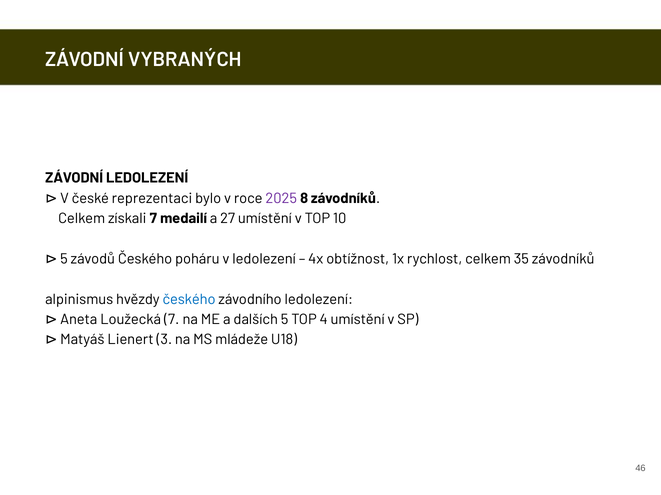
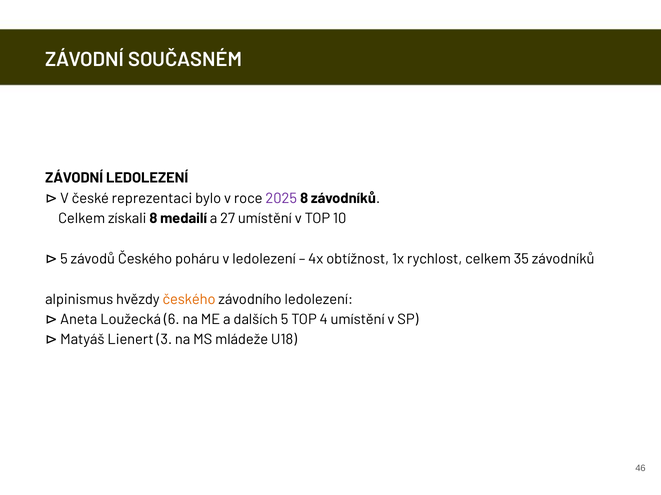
VYBRANÝCH: VYBRANÝCH -> SOUČASNÉM
získali 7: 7 -> 8
českého at (189, 300) colour: blue -> orange
Loužecká 7: 7 -> 6
